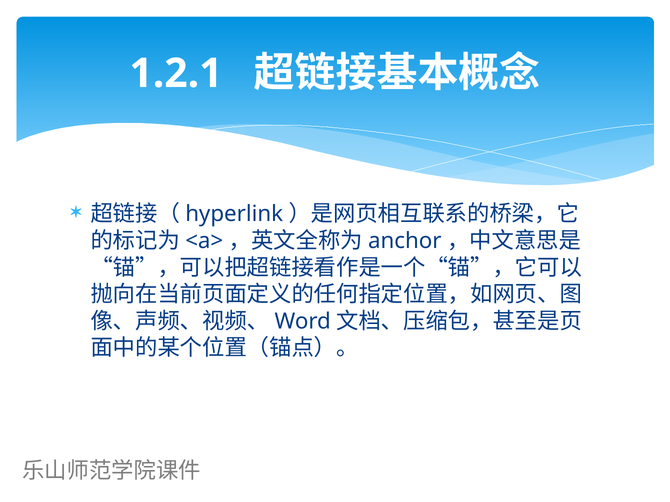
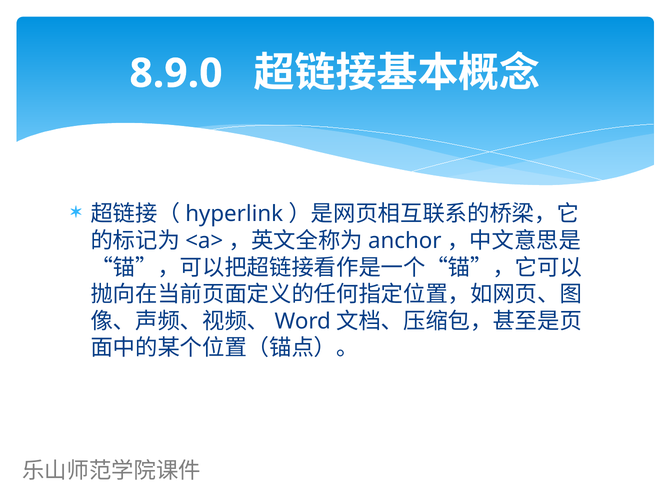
1.2.1: 1.2.1 -> 8.9.0
